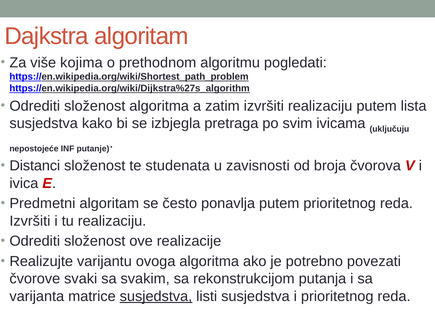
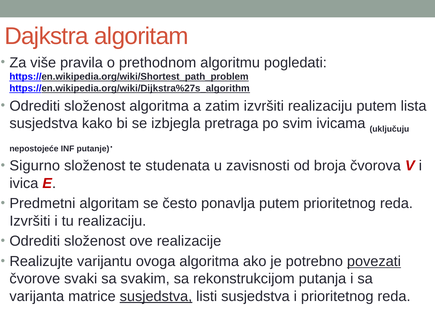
kojima: kojima -> pravila
Distanci: Distanci -> Sigurno
povezati underline: none -> present
